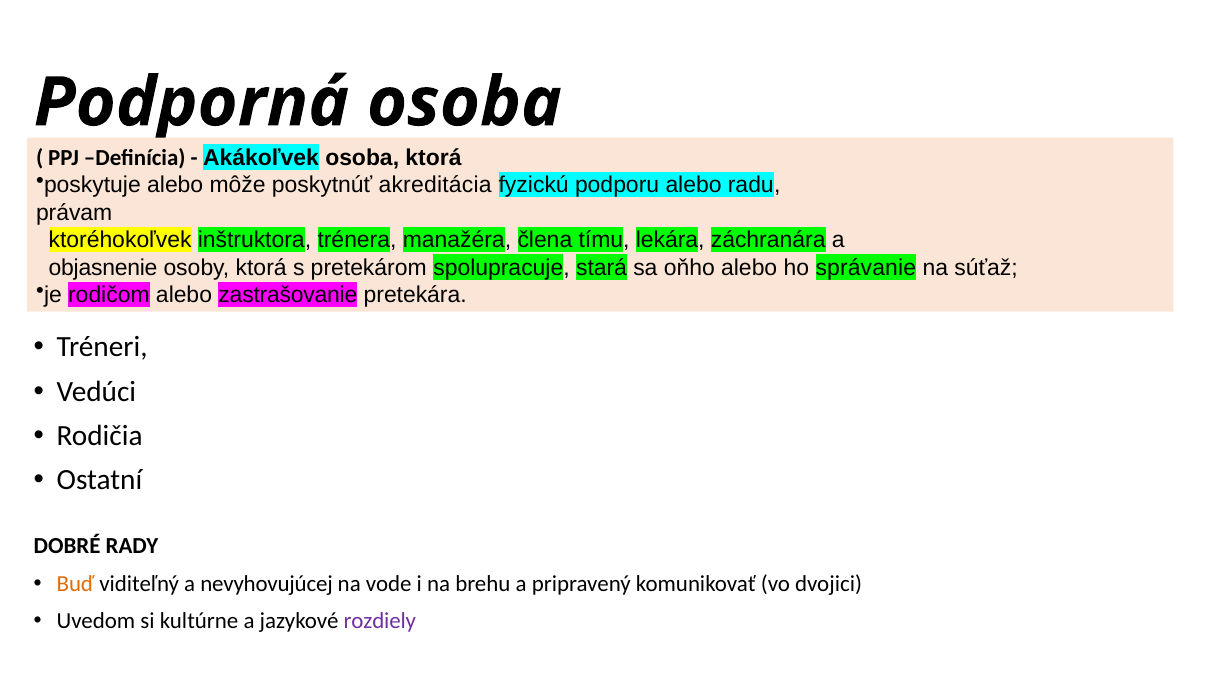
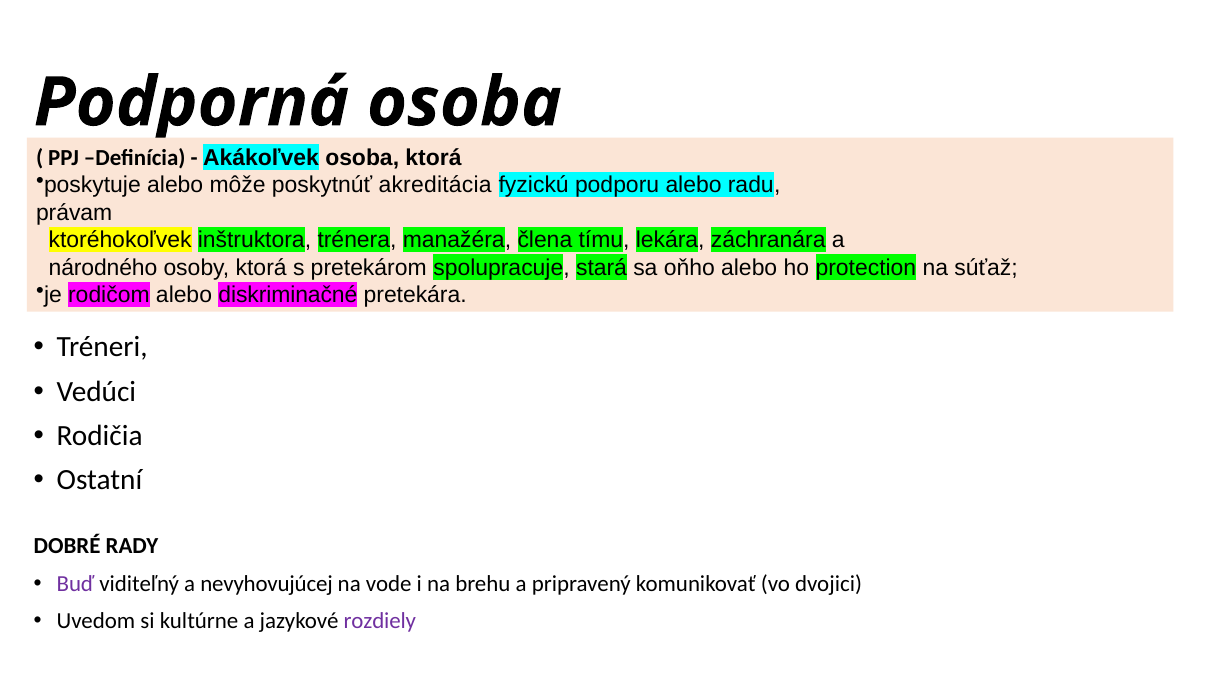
objasnenie: objasnenie -> národného
správanie: správanie -> protection
zastrašovanie: zastrašovanie -> diskriminačné
Buď colour: orange -> purple
